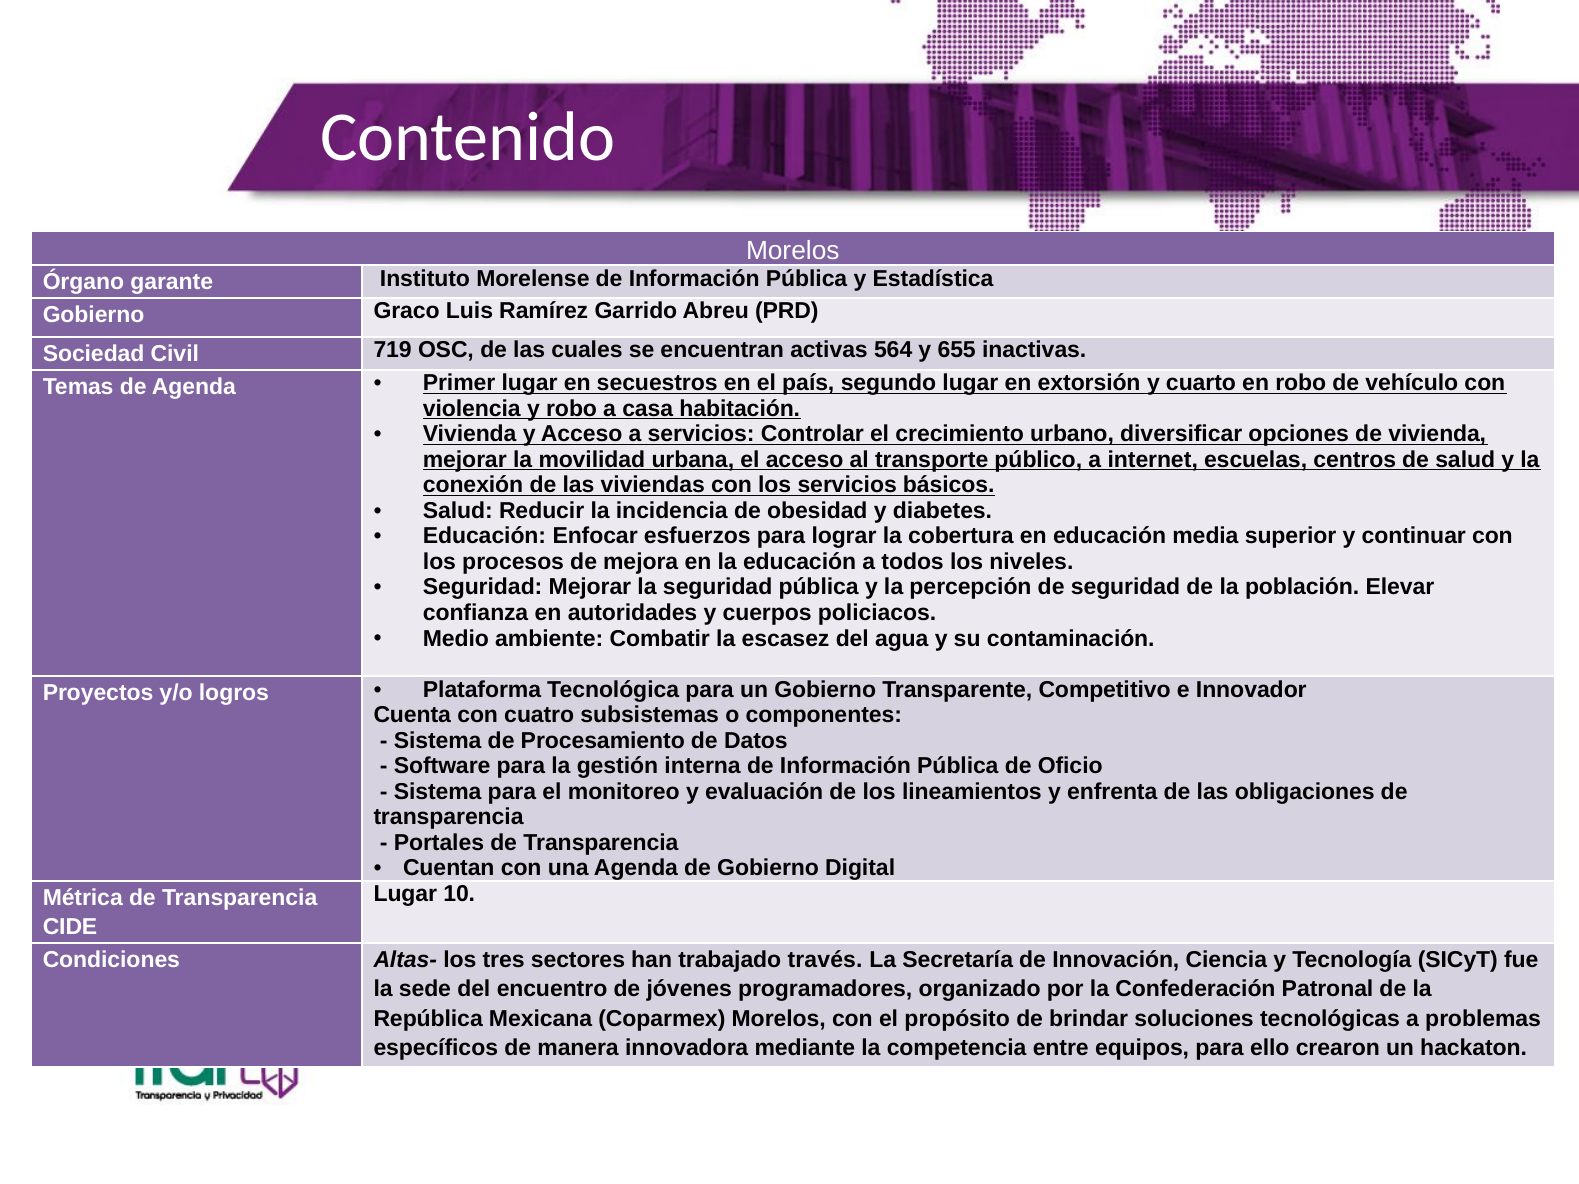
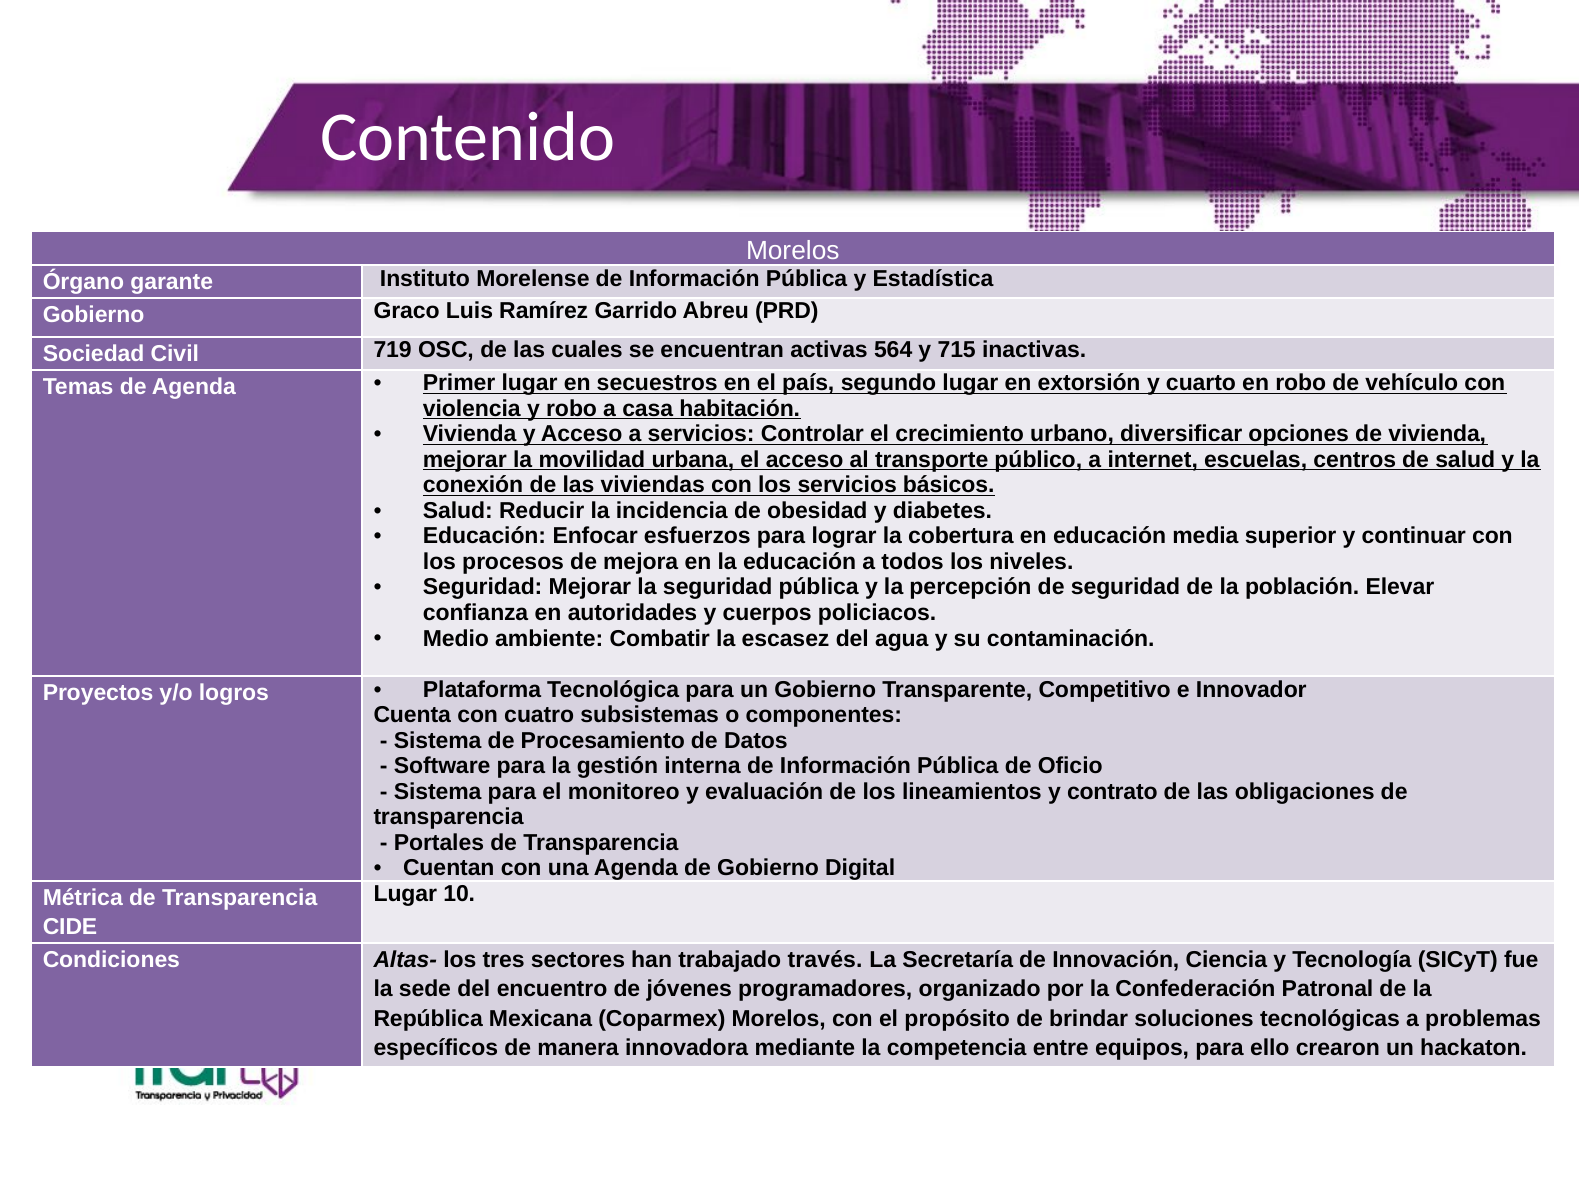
655: 655 -> 715
enfrenta: enfrenta -> contrato
